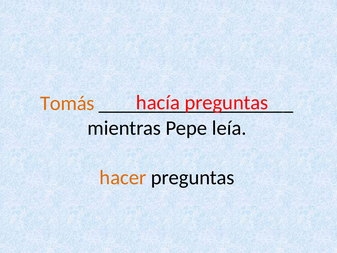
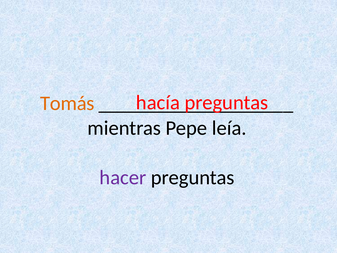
hacer colour: orange -> purple
